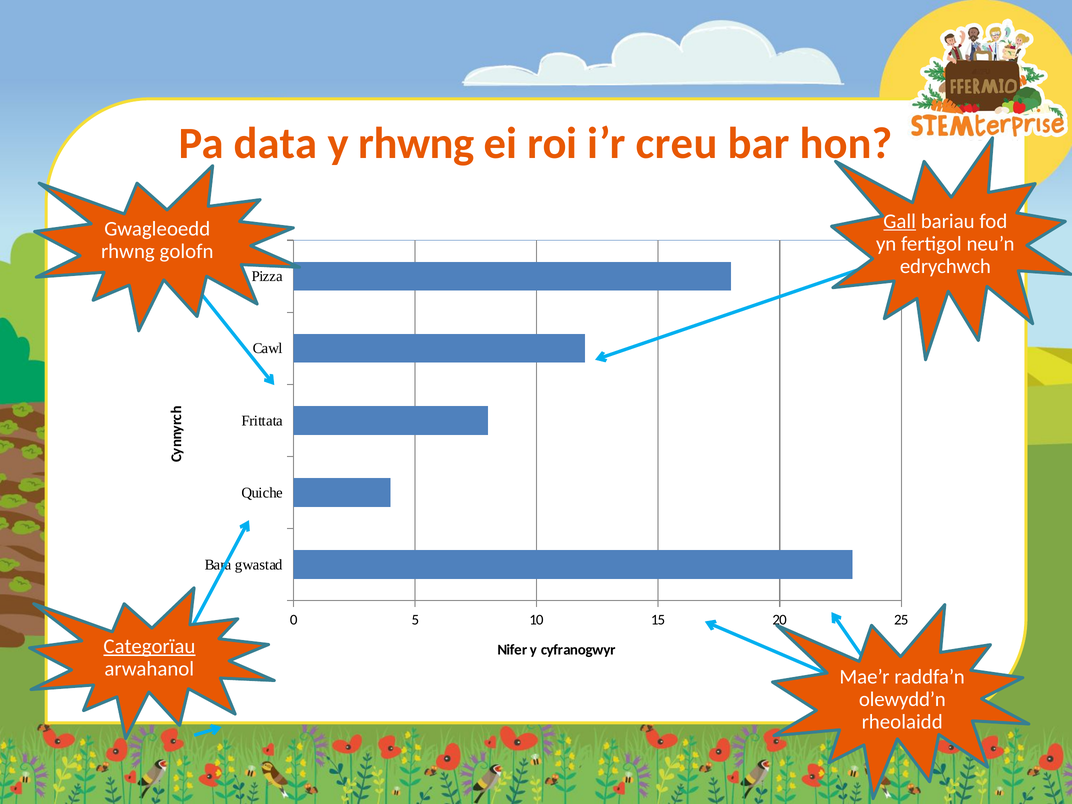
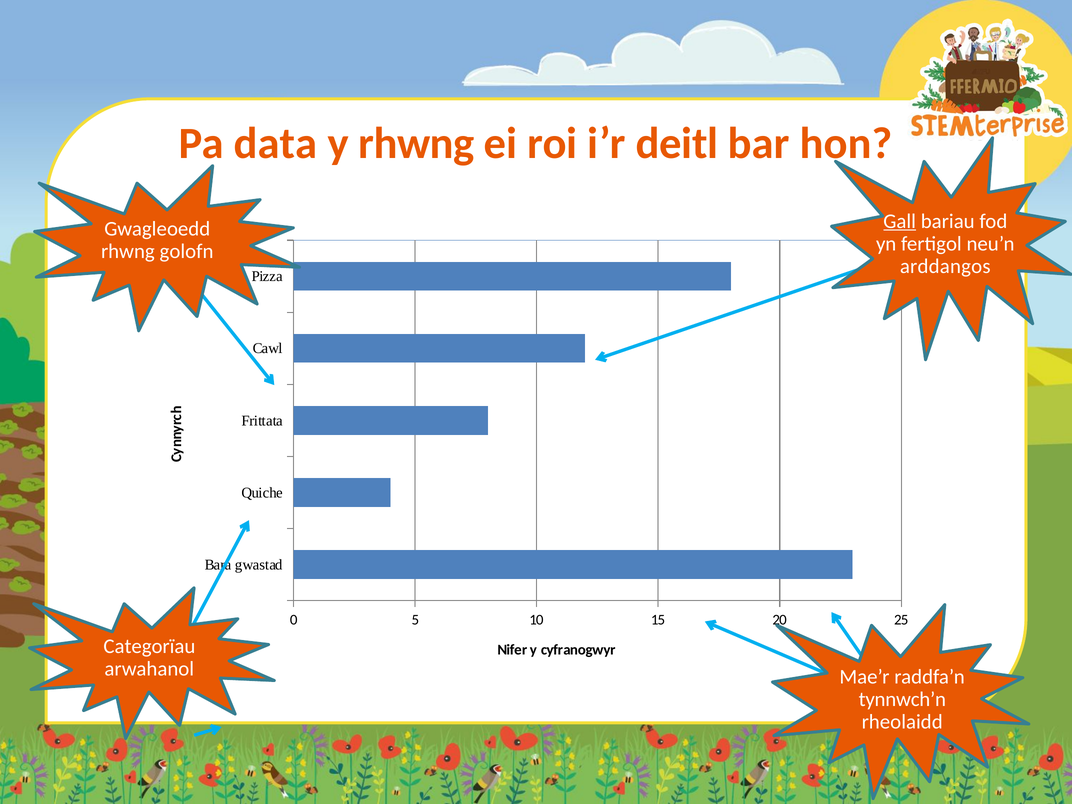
creu: creu -> deitl
edrychwch: edrychwch -> arddangos
Categorïau underline: present -> none
olewydd’n: olewydd’n -> tynnwch’n
